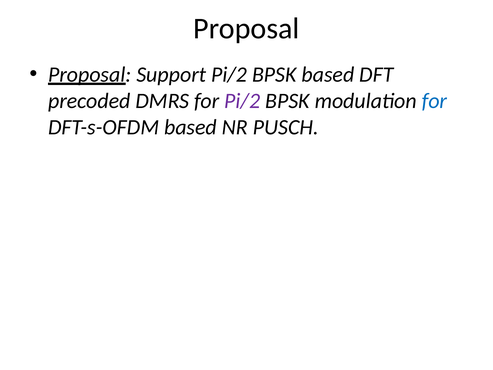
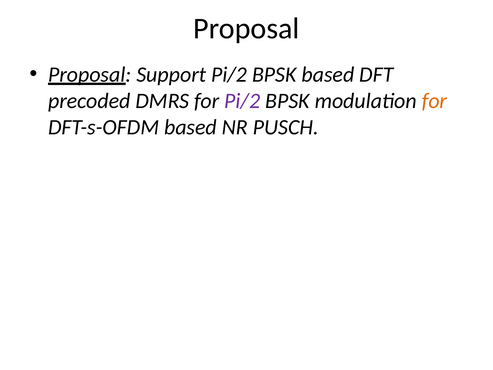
for at (434, 101) colour: blue -> orange
